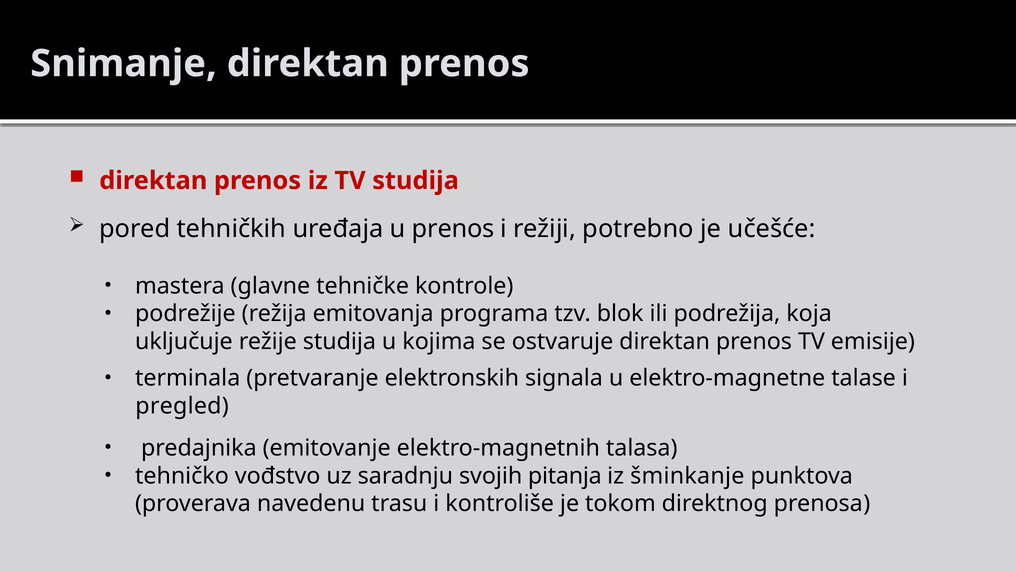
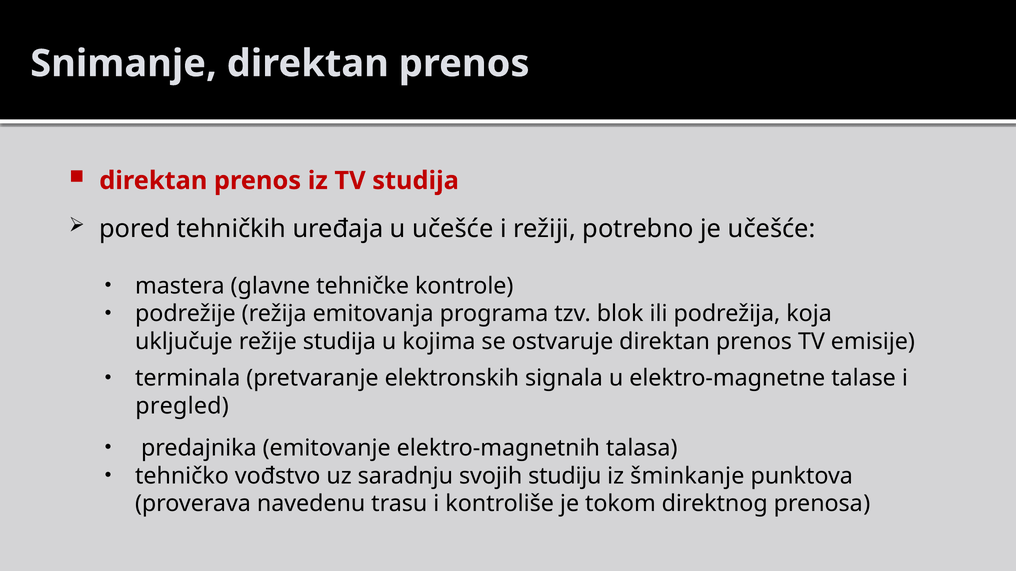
u prenos: prenos -> učešće
pitanja: pitanja -> studiju
